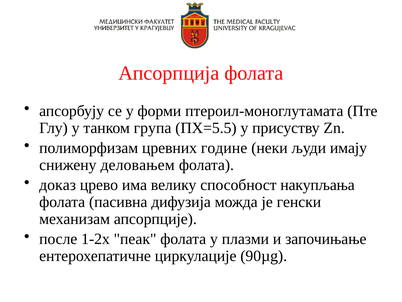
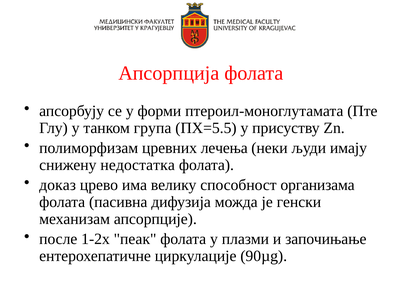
године: године -> лечења
деловањем: деловањем -> недoстатка
накупљања: накупљања -> организама
